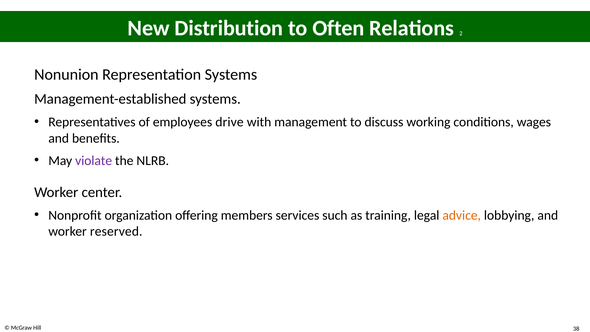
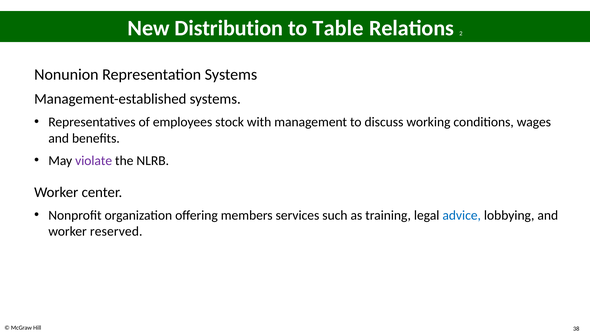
Often: Often -> Table
drive: drive -> stock
advice colour: orange -> blue
